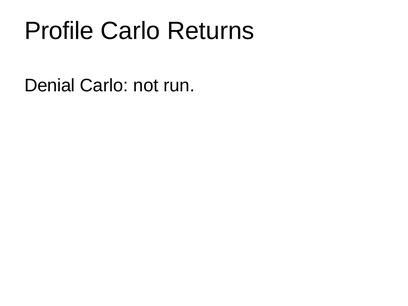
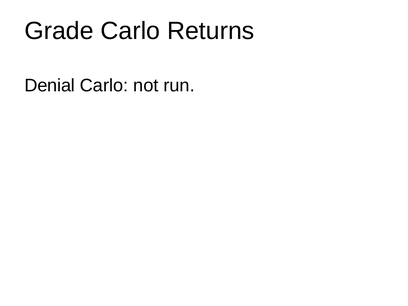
Profile: Profile -> Grade
